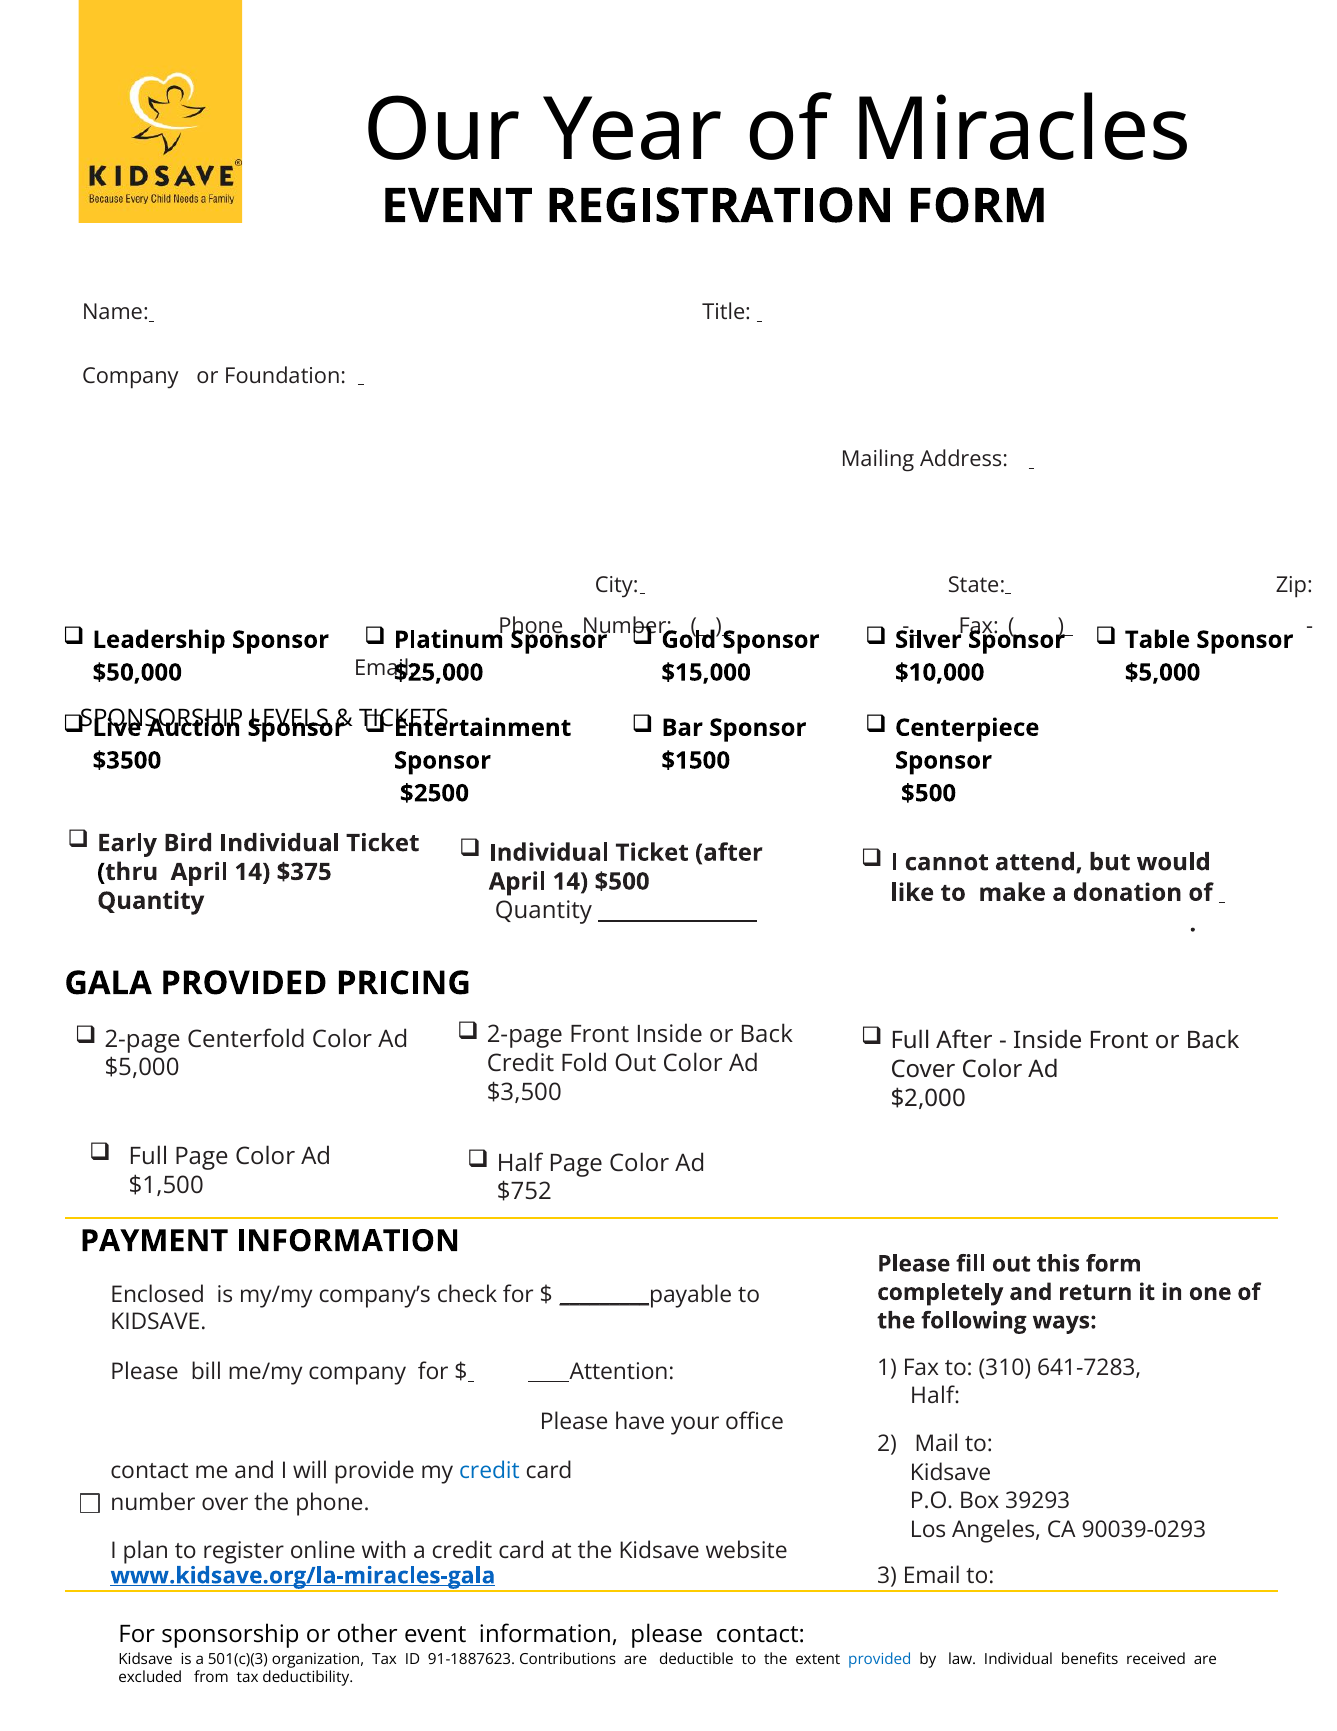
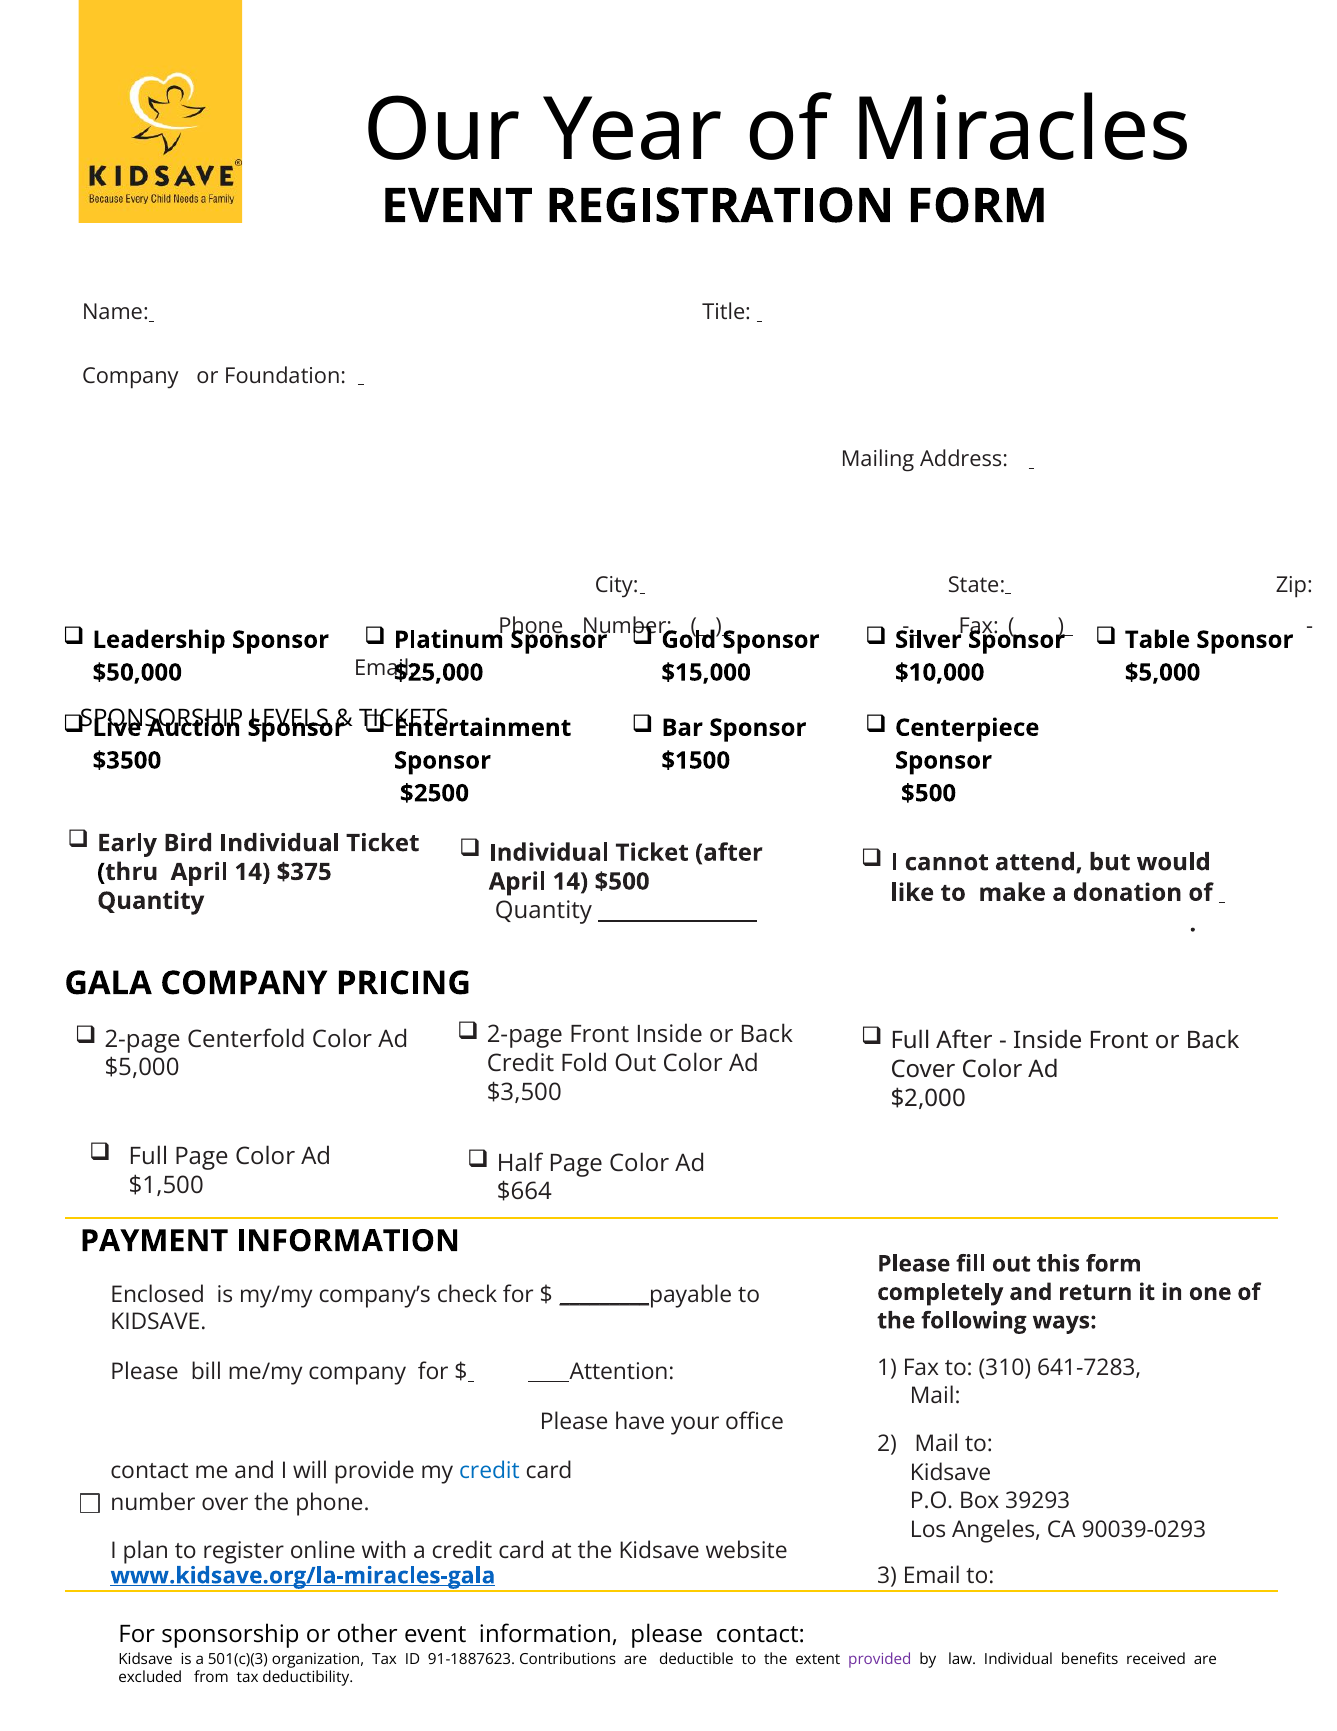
GALA PROVIDED: PROVIDED -> COMPANY
$752: $752 -> $664
Half at (935, 1396): Half -> Mail
provided at (880, 1659) colour: blue -> purple
